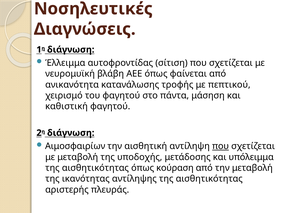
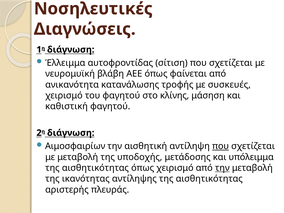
πεπτικού: πεπτικού -> συσκευές
πάντα: πάντα -> κλίνης
όπως κούραση: κούραση -> χειρισμό
την at (222, 168) underline: none -> present
